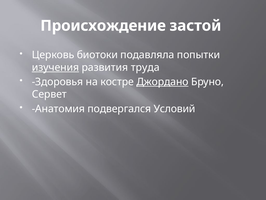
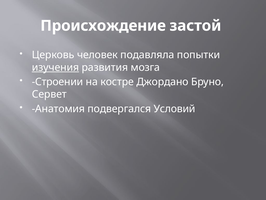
биотоки: биотоки -> человек
труда: труда -> мозга
Здоровья: Здоровья -> Строении
Джордано underline: present -> none
